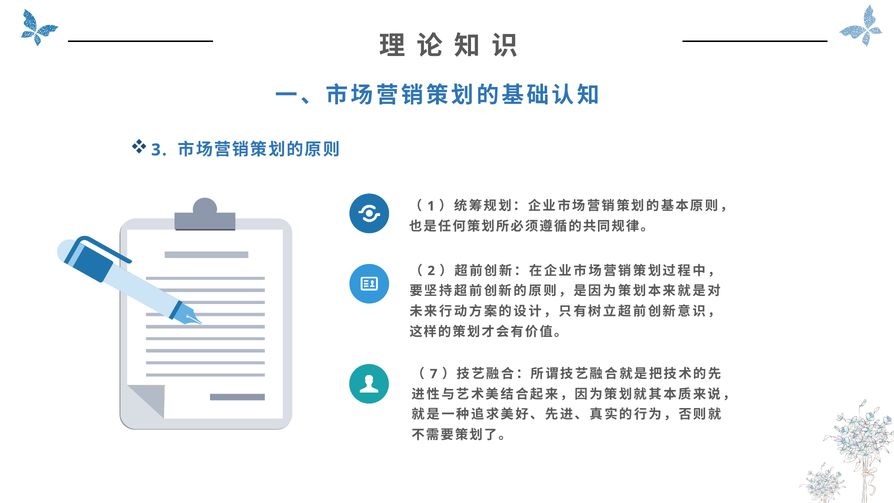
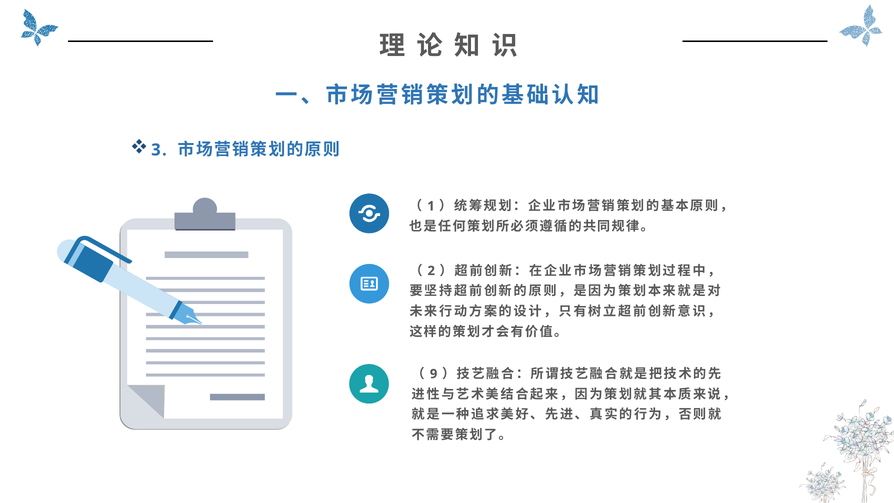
7: 7 -> 9
